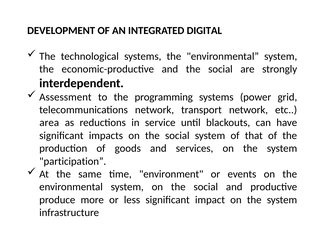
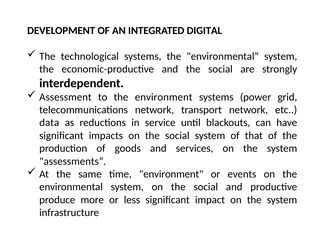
the programming: programming -> environment
area: area -> data
participation: participation -> assessments
